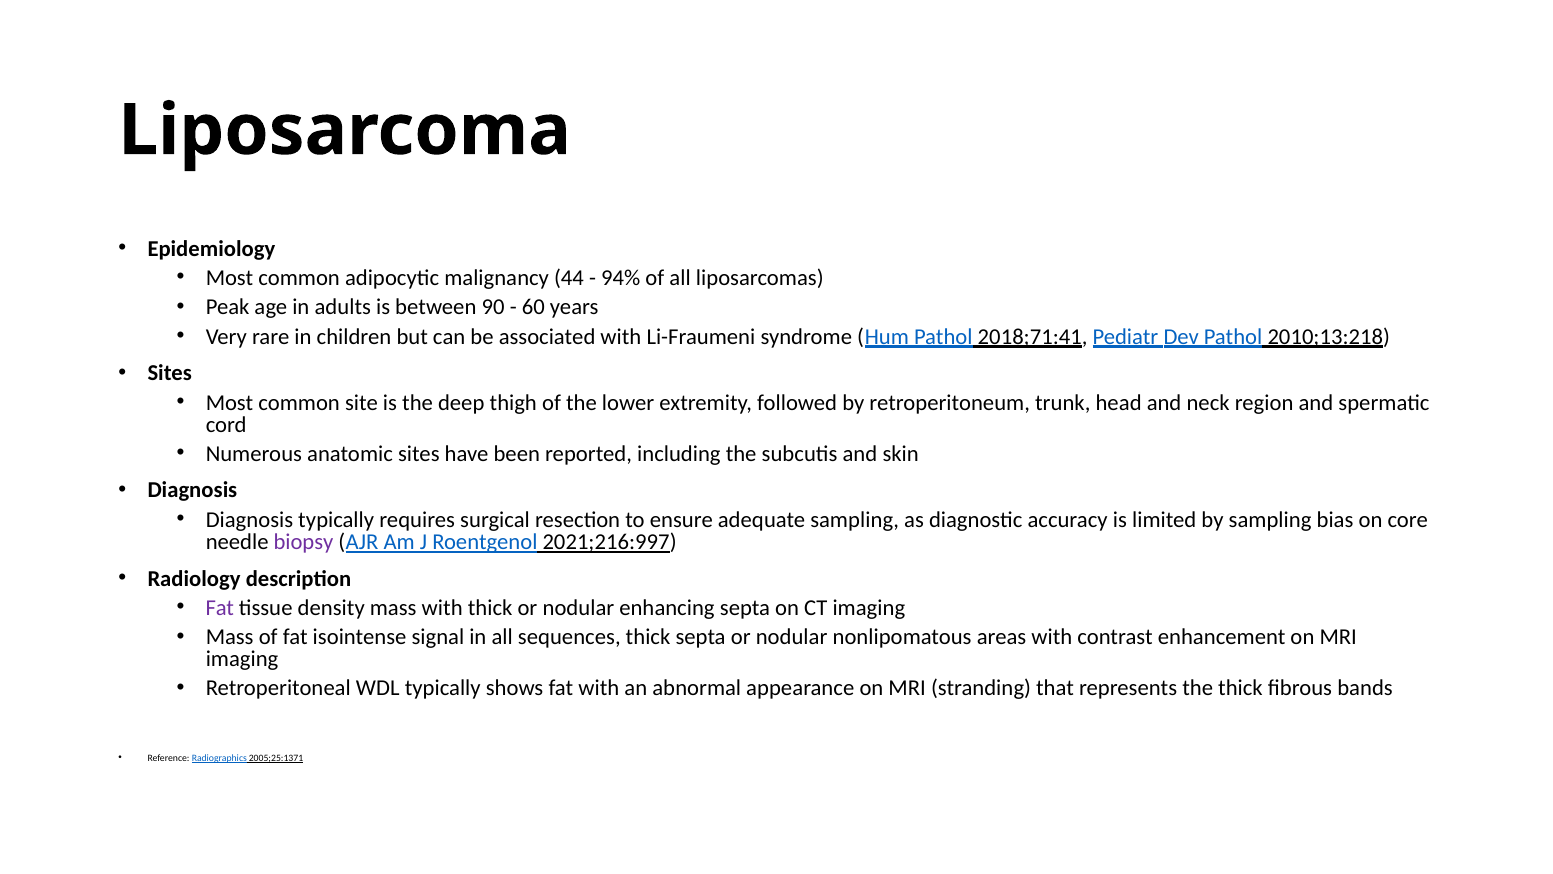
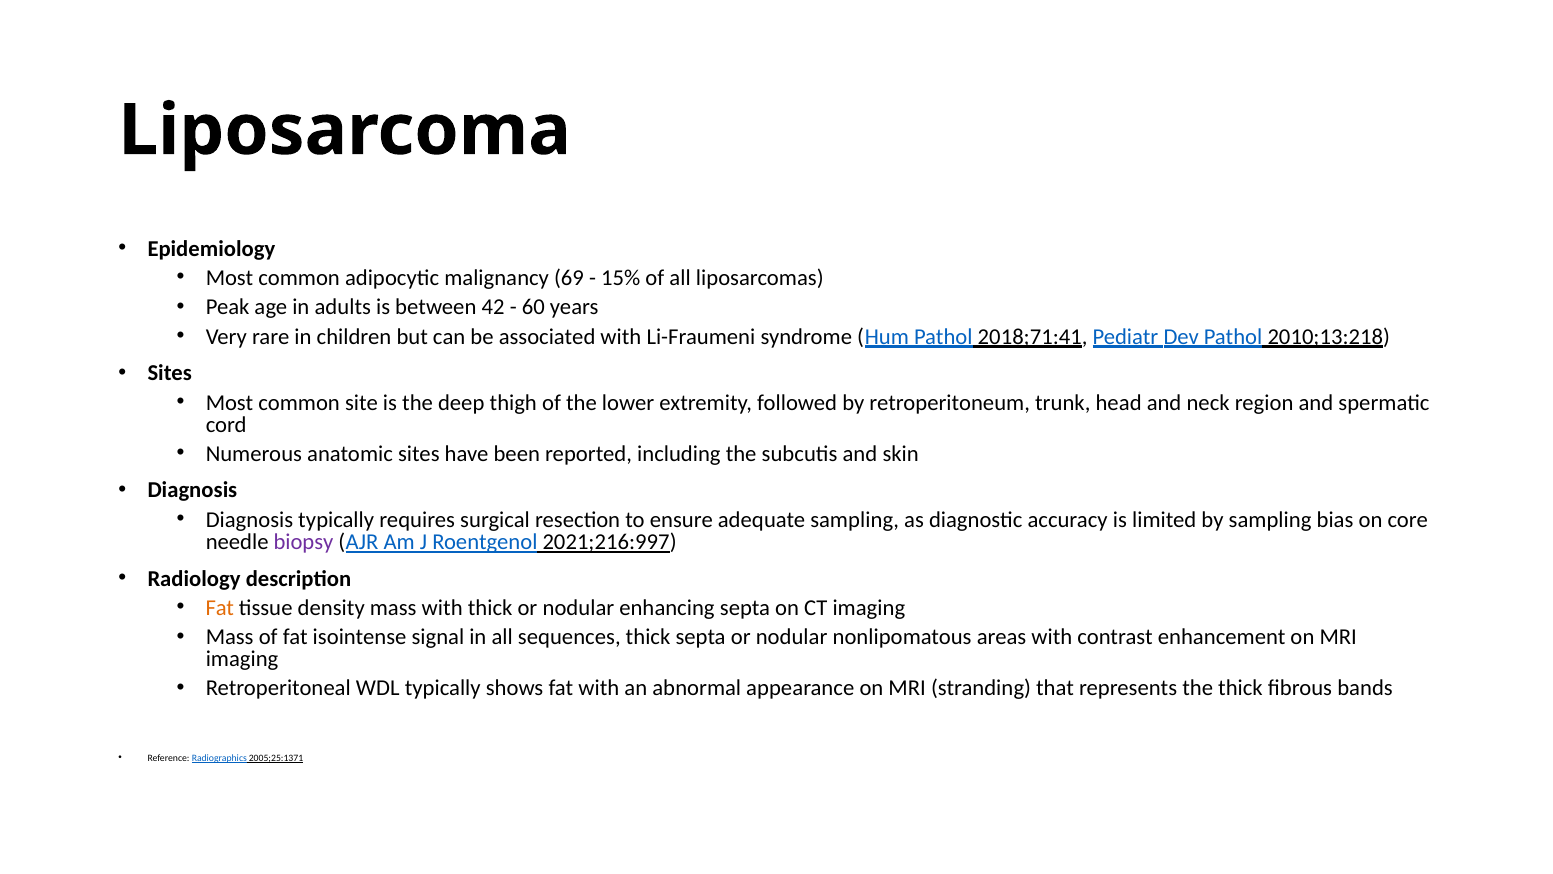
44: 44 -> 69
94%: 94% -> 15%
90: 90 -> 42
Fat at (220, 608) colour: purple -> orange
